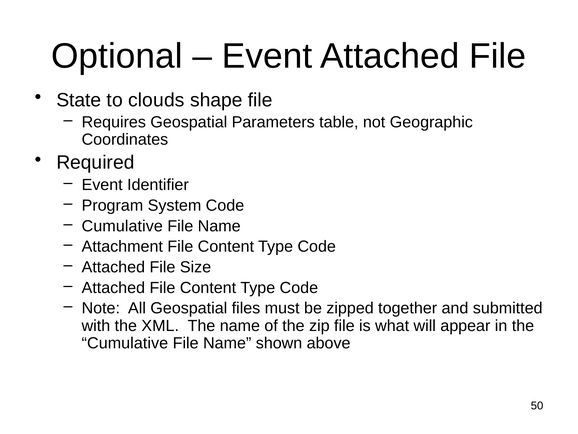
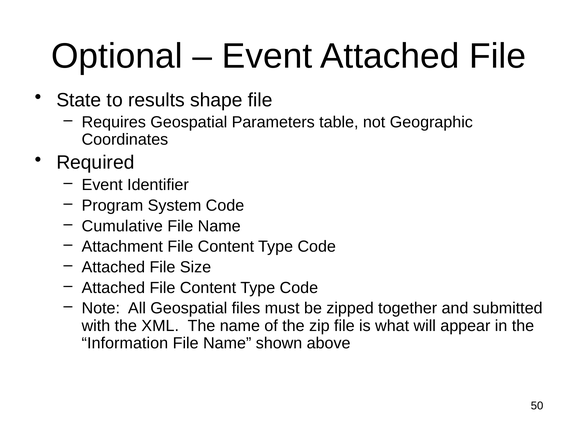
clouds: clouds -> results
Cumulative at (125, 343): Cumulative -> Information
